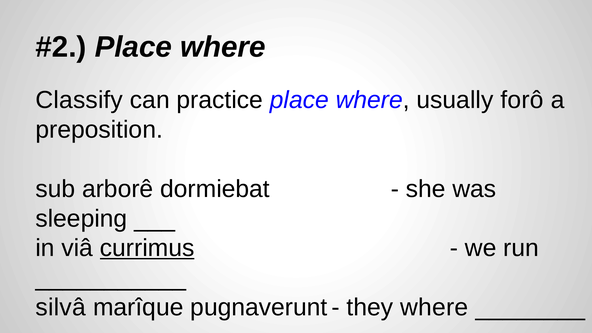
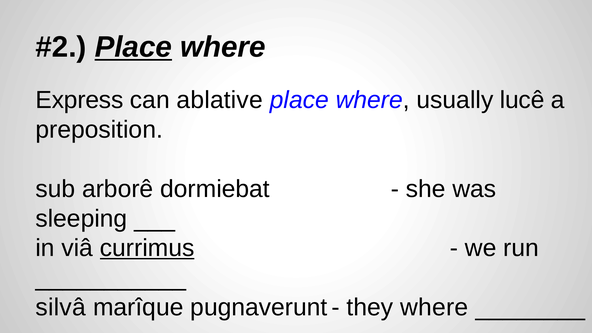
Place at (133, 47) underline: none -> present
Classify: Classify -> Express
practice: practice -> ablative
forô: forô -> lucê
